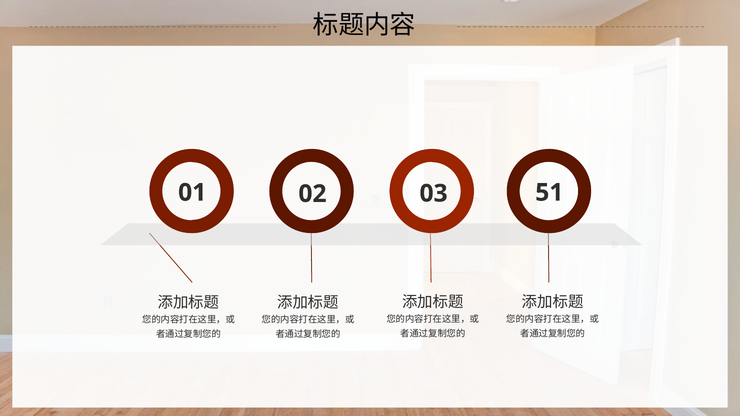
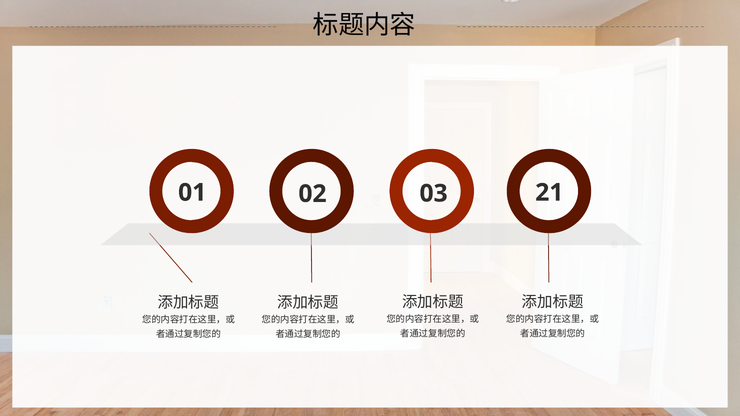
51: 51 -> 21
